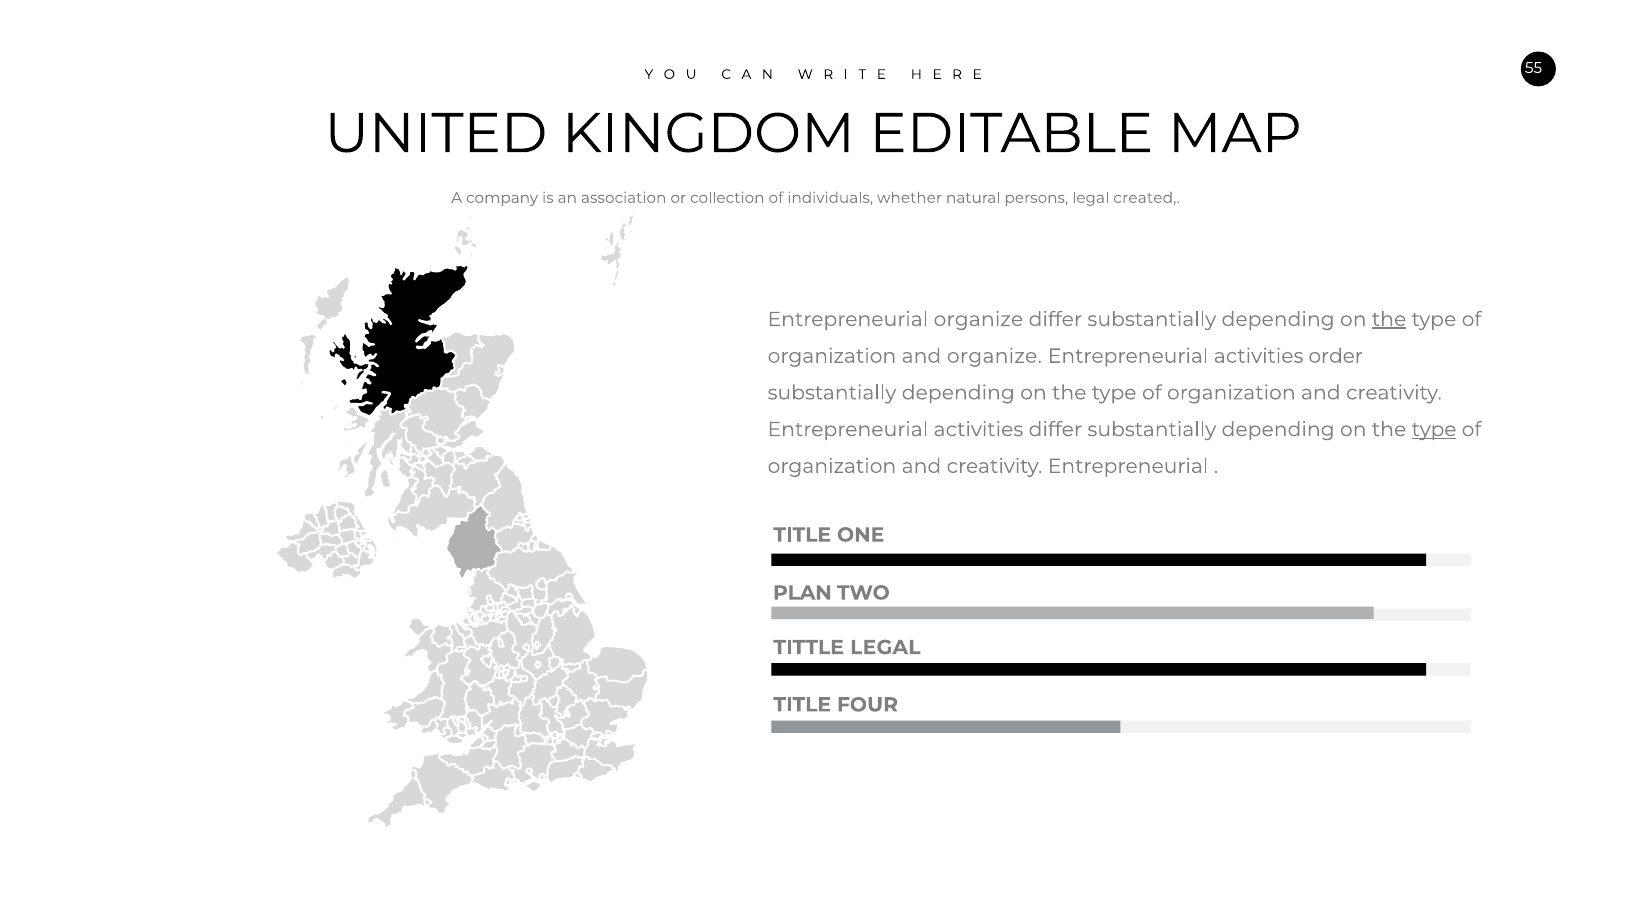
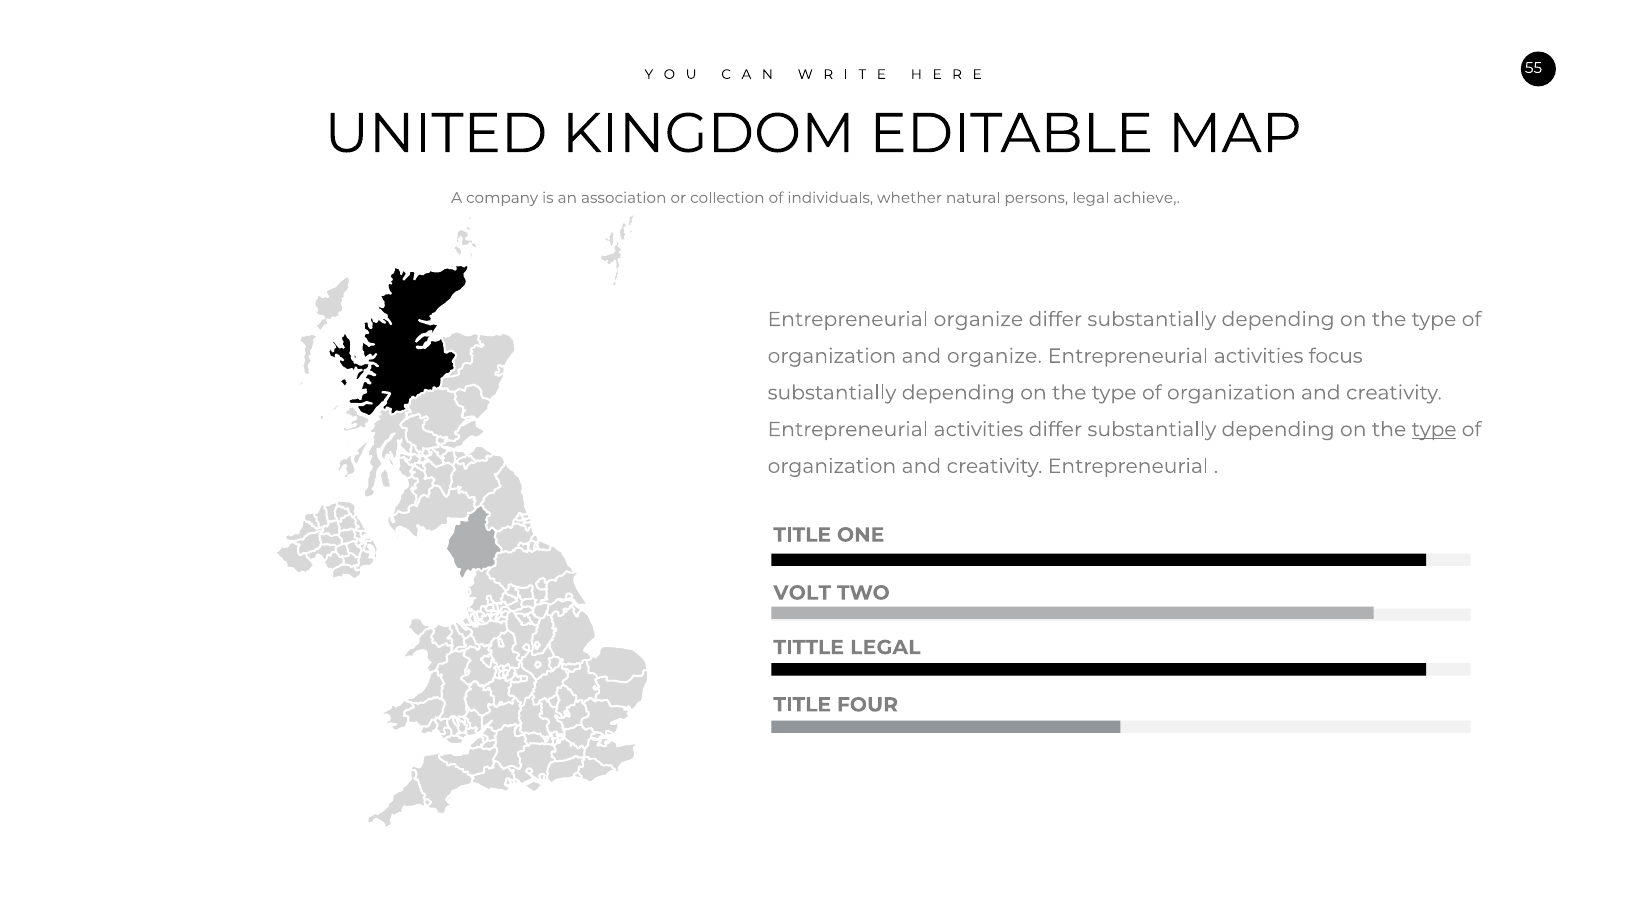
created: created -> achieve
the at (1389, 319) underline: present -> none
order: order -> focus
PLAN: PLAN -> VOLT
